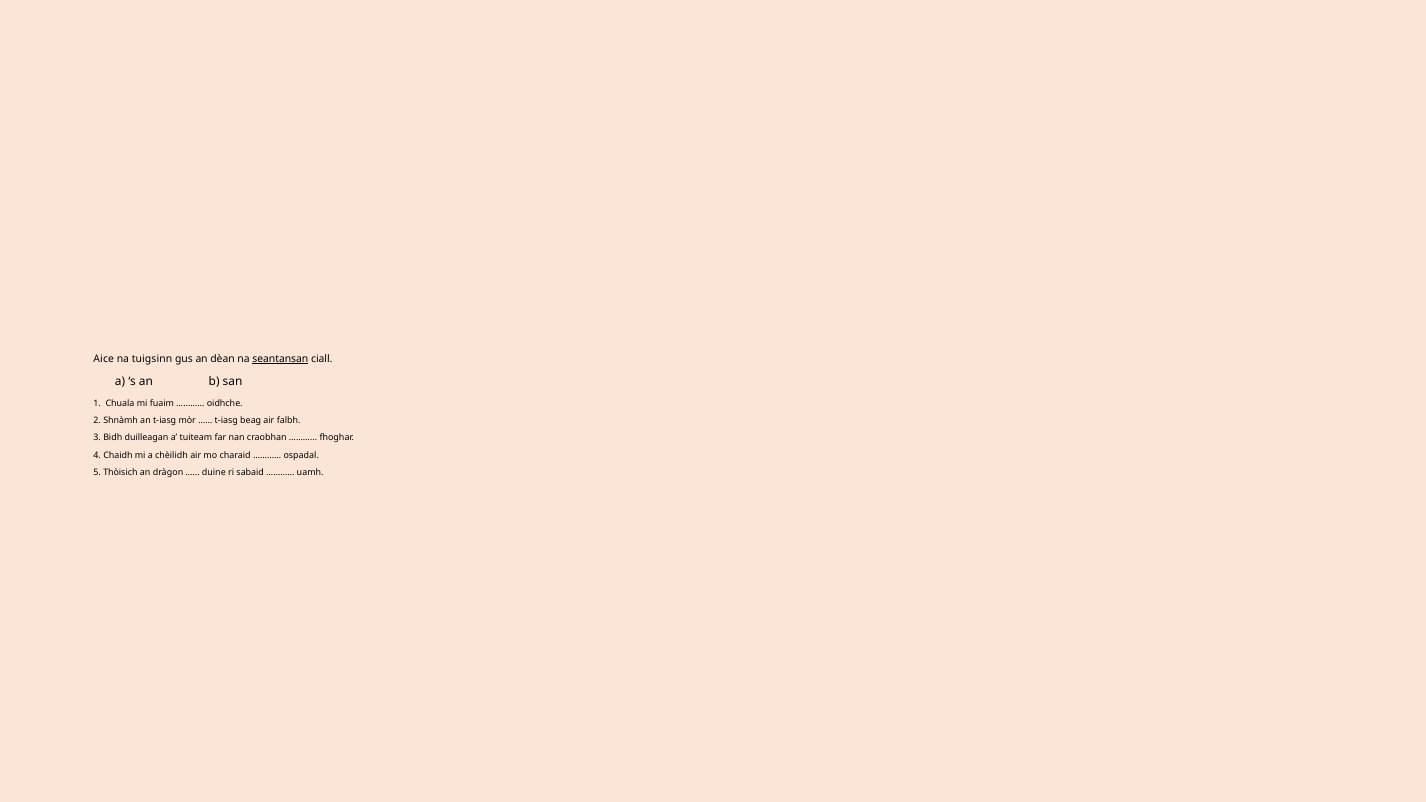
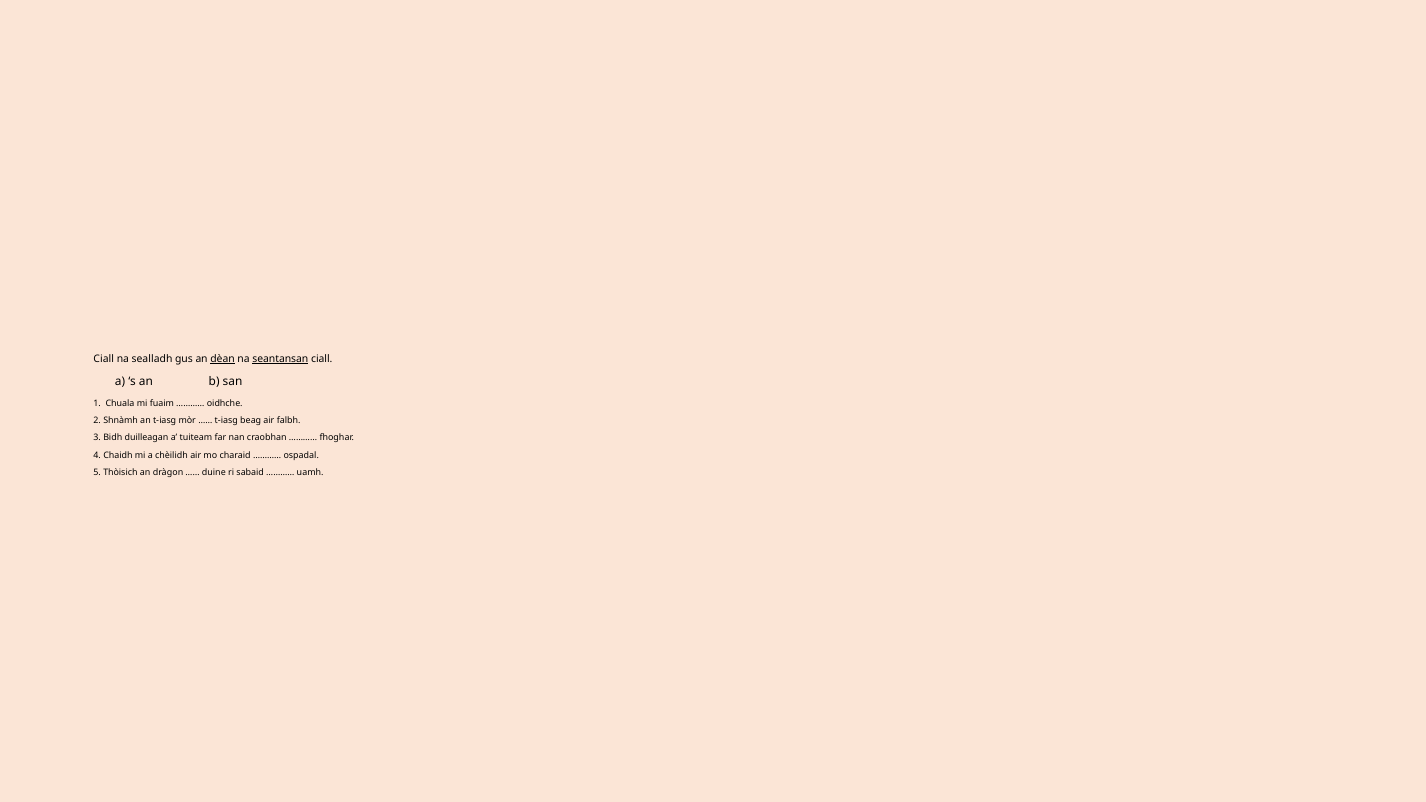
Aice at (104, 359): Aice -> Ciall
tuigsinn: tuigsinn -> sealladh
dèan underline: none -> present
